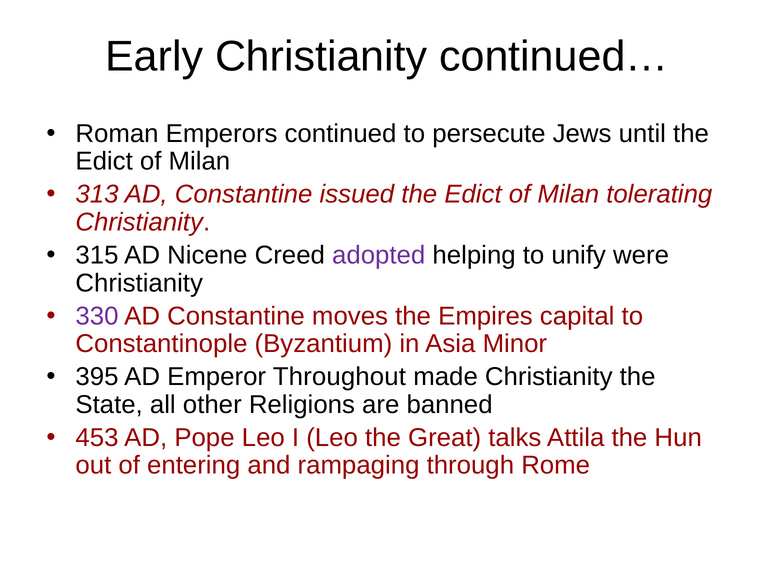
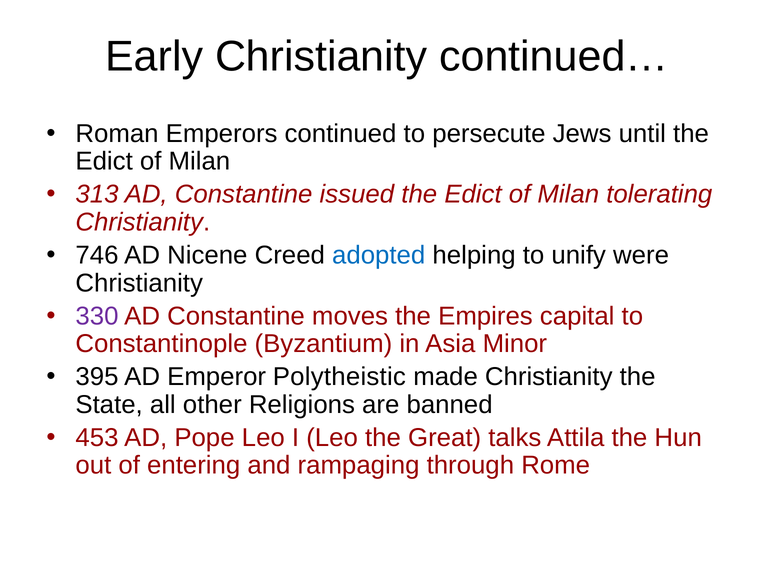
315: 315 -> 746
adopted colour: purple -> blue
Throughout: Throughout -> Polytheistic
